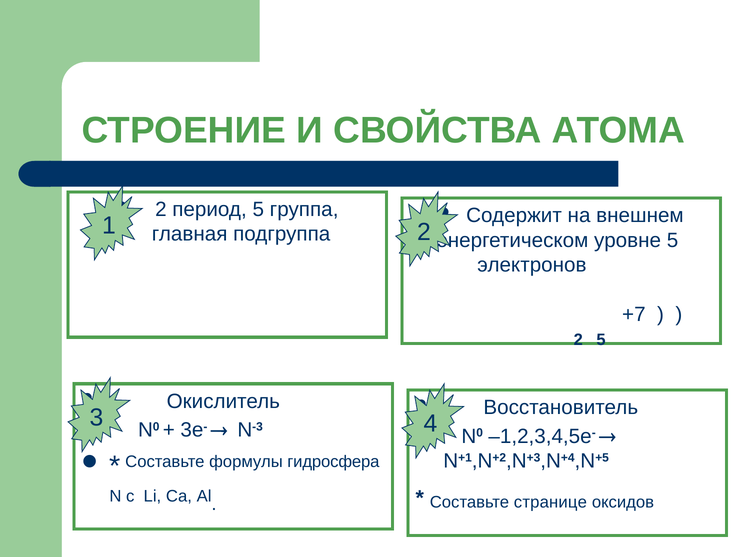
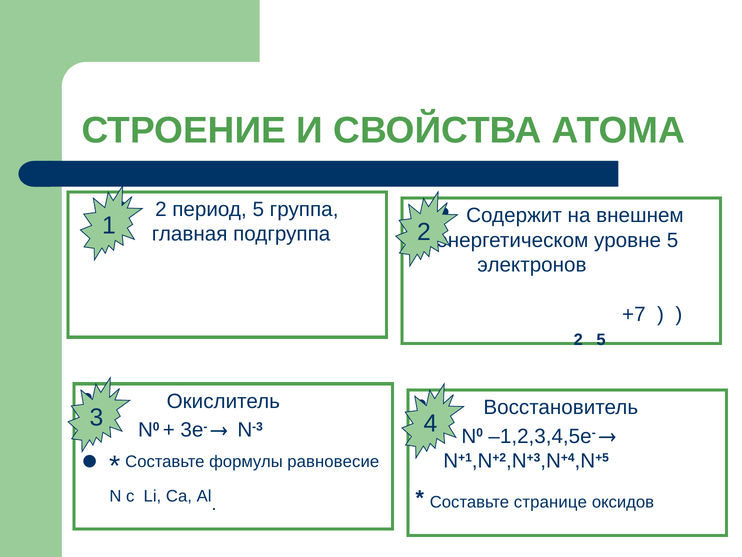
гидросфера: гидросфера -> равновесие
